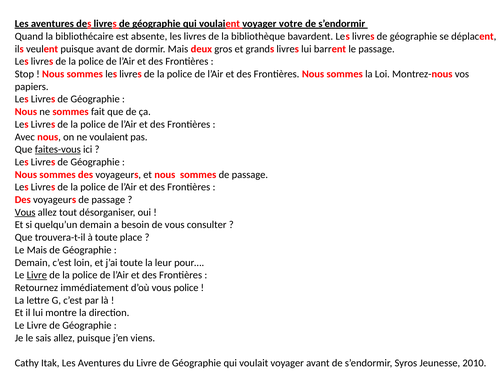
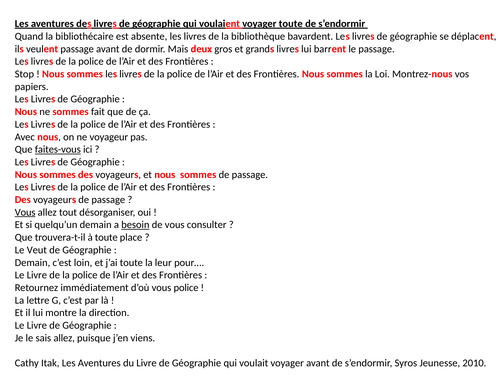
voyager votre: votre -> toute
veulent puisque: puisque -> passage
ne voulaient: voulaient -> voyageur
besoin underline: none -> present
Le Mais: Mais -> Veut
Livre at (37, 275) underline: present -> none
